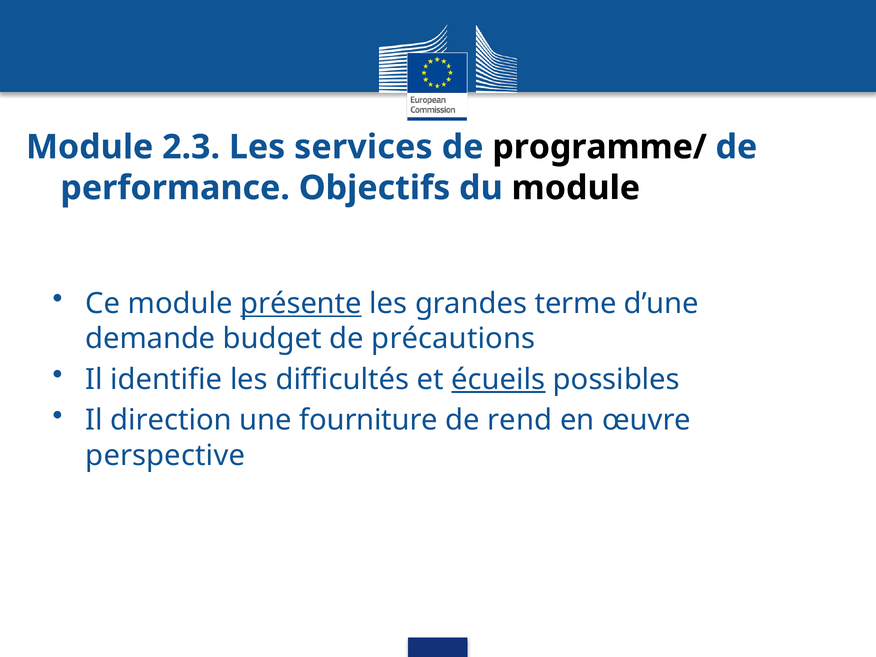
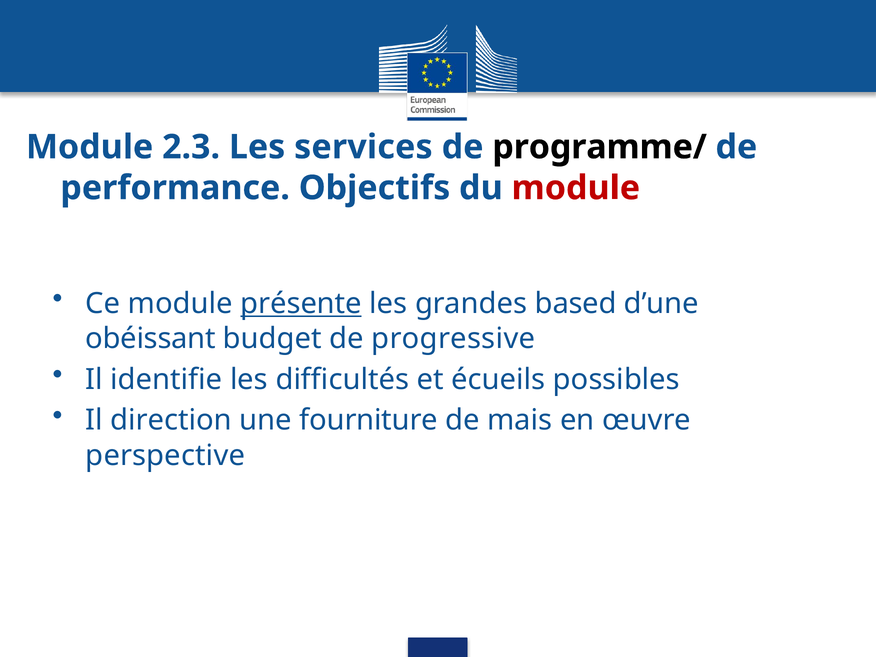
module at (576, 188) colour: black -> red
terme: terme -> based
demande: demande -> obéissant
précautions: précautions -> progressive
écueils underline: present -> none
rend: rend -> mais
